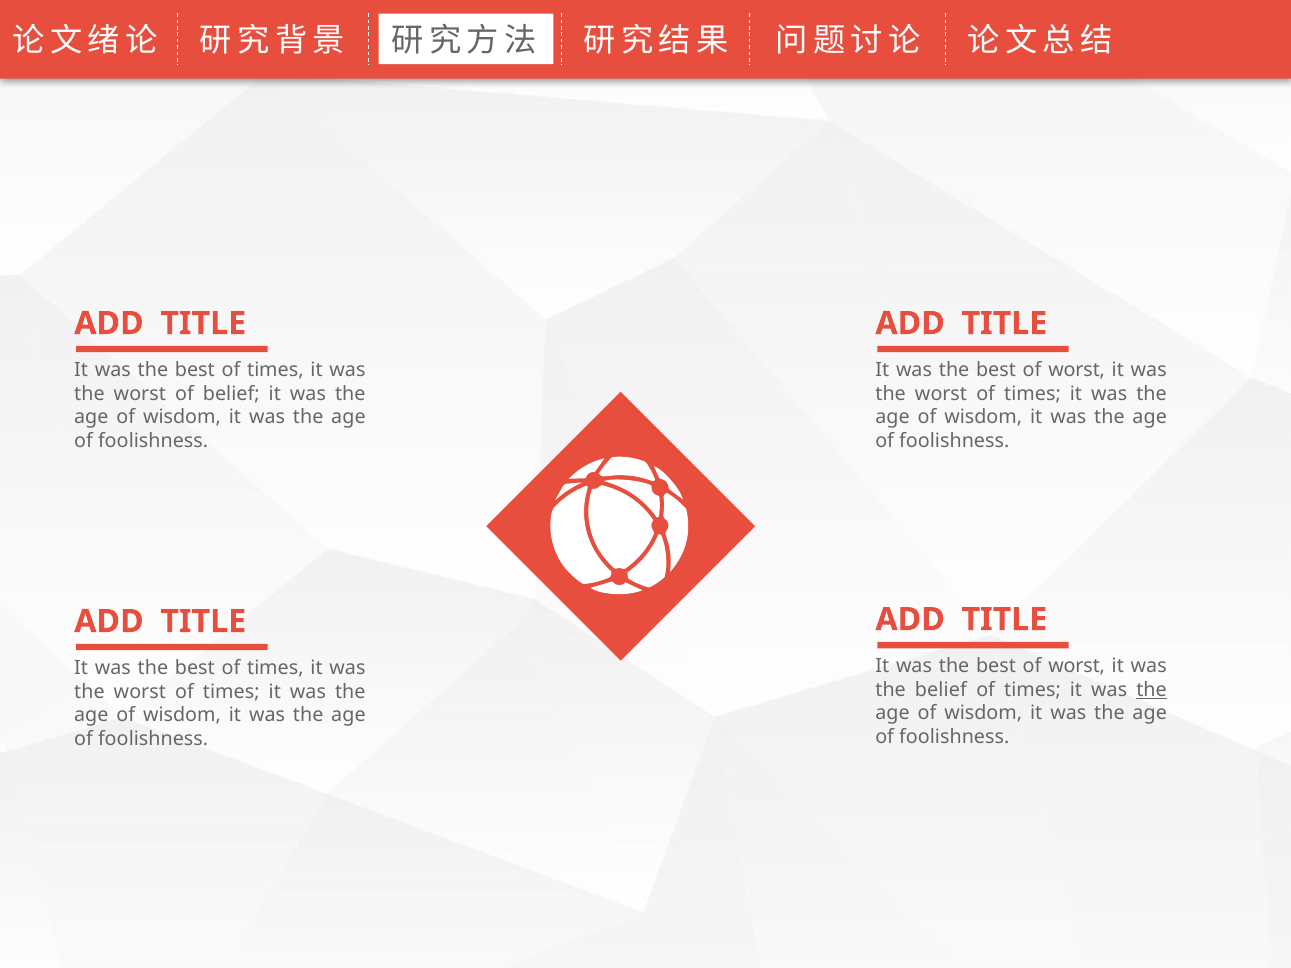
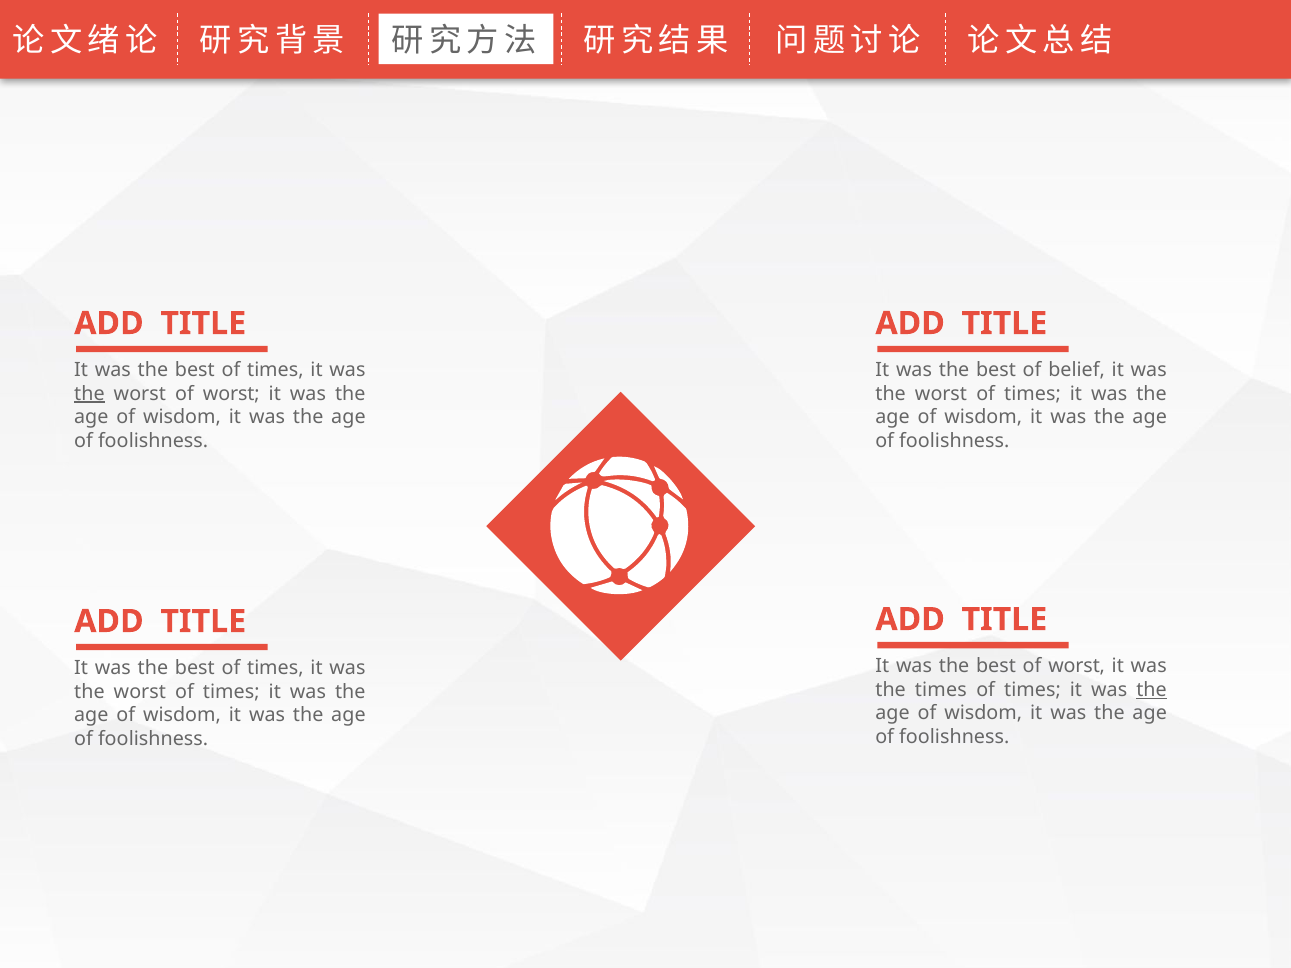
worst at (1077, 370): worst -> belief
the at (89, 394) underline: none -> present
worst of belief: belief -> worst
the belief: belief -> times
